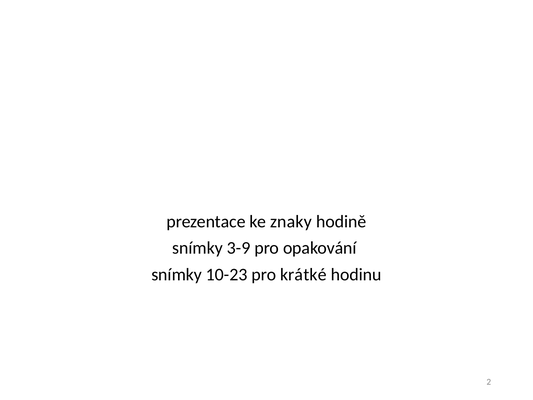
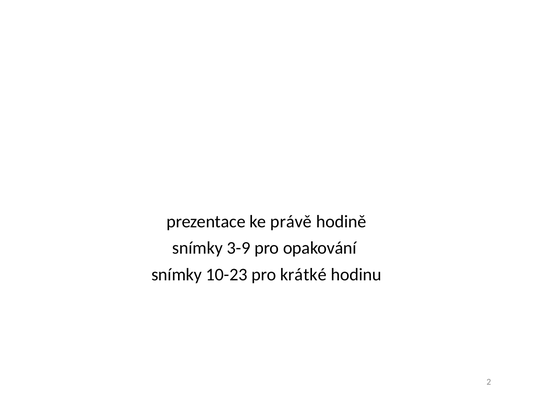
znaky: znaky -> právě
